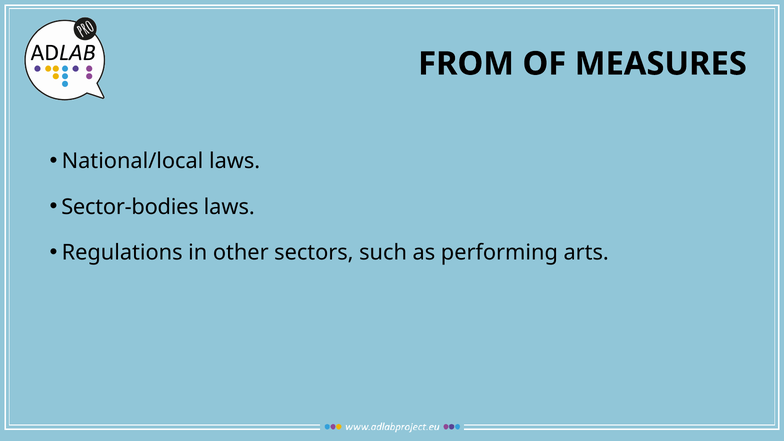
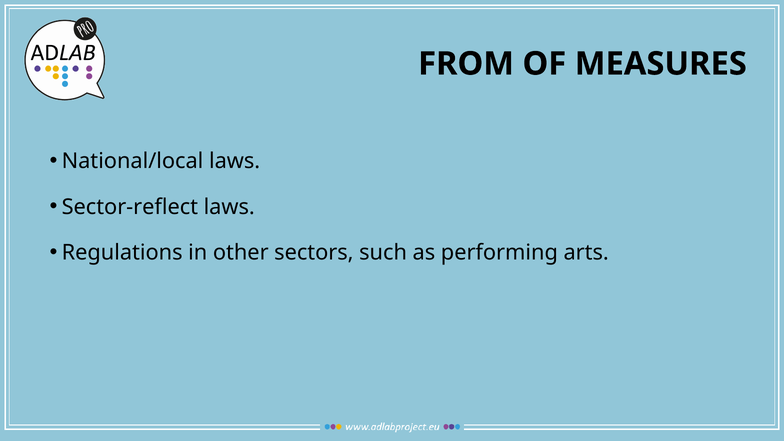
Sector-bodies: Sector-bodies -> Sector-reflect
